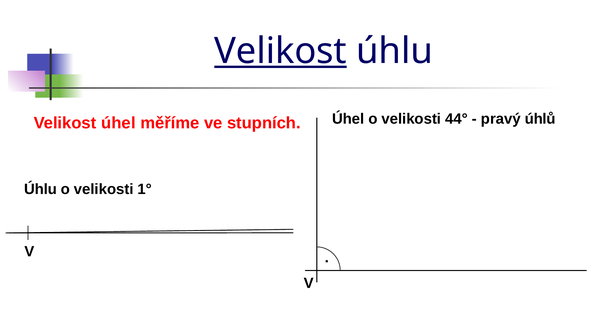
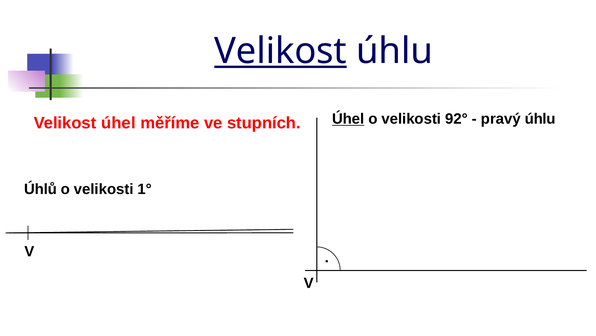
Úhel at (348, 119) underline: none -> present
44°: 44° -> 92°
pravý úhlů: úhlů -> úhlu
Úhlu at (41, 189): Úhlu -> Úhlů
